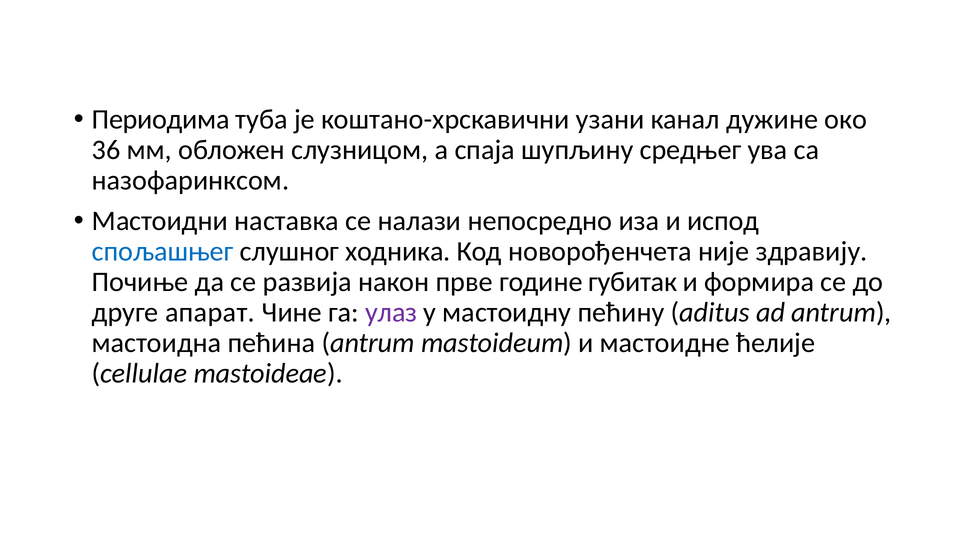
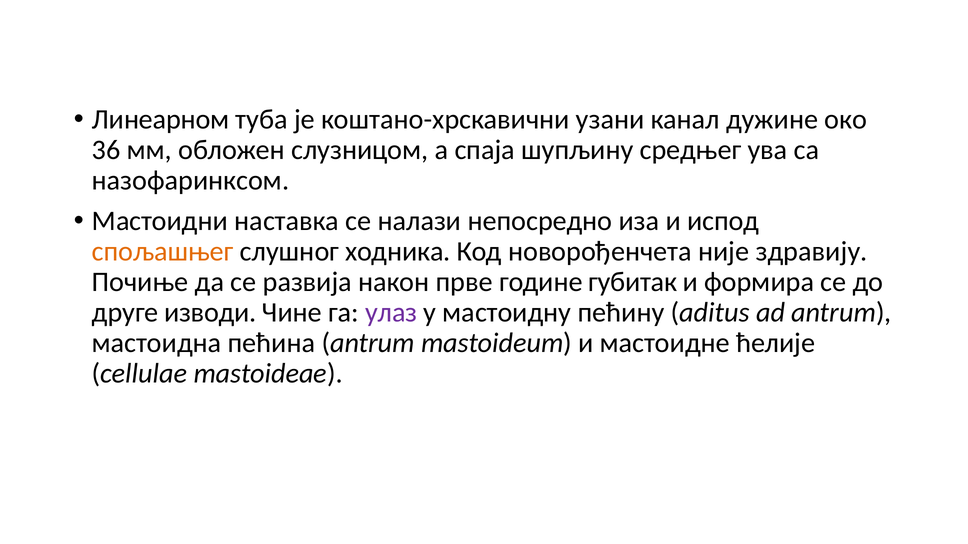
Периодима: Периодима -> Линеарном
спољашњег colour: blue -> orange
апарат: апарат -> изводи
